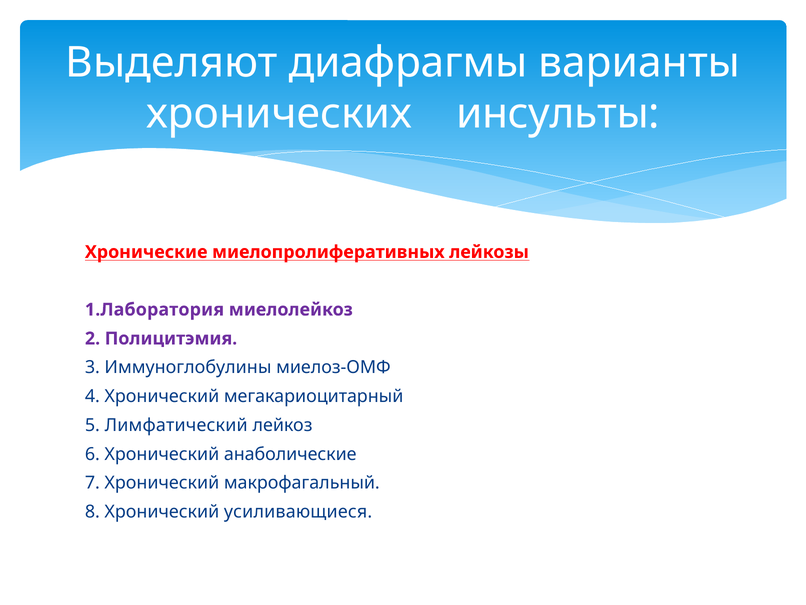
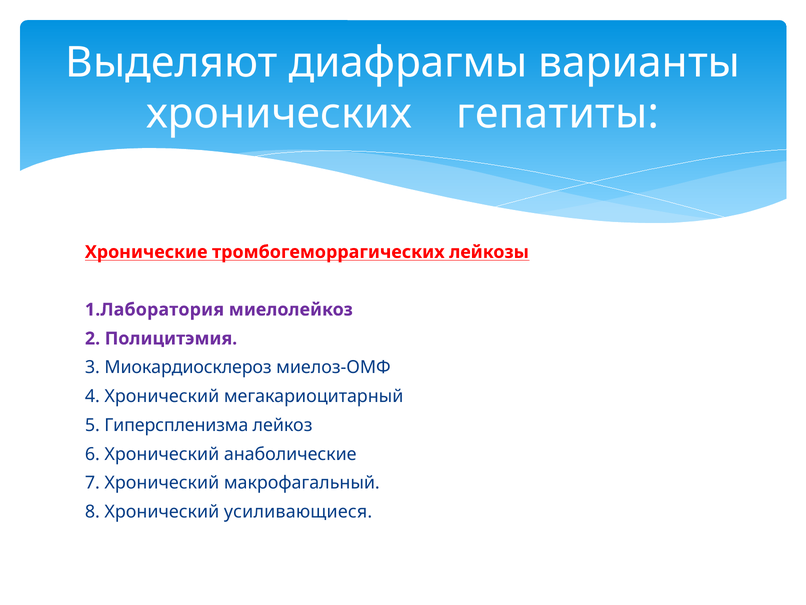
инсульты: инсульты -> гепатиты
миелопролиферативных: миелопролиферативных -> тромбогеморрагических
Иммуноглобулины: Иммуноглобулины -> Миокардиосклероз
Лимфатический: Лимфатический -> Гиперспленизма
